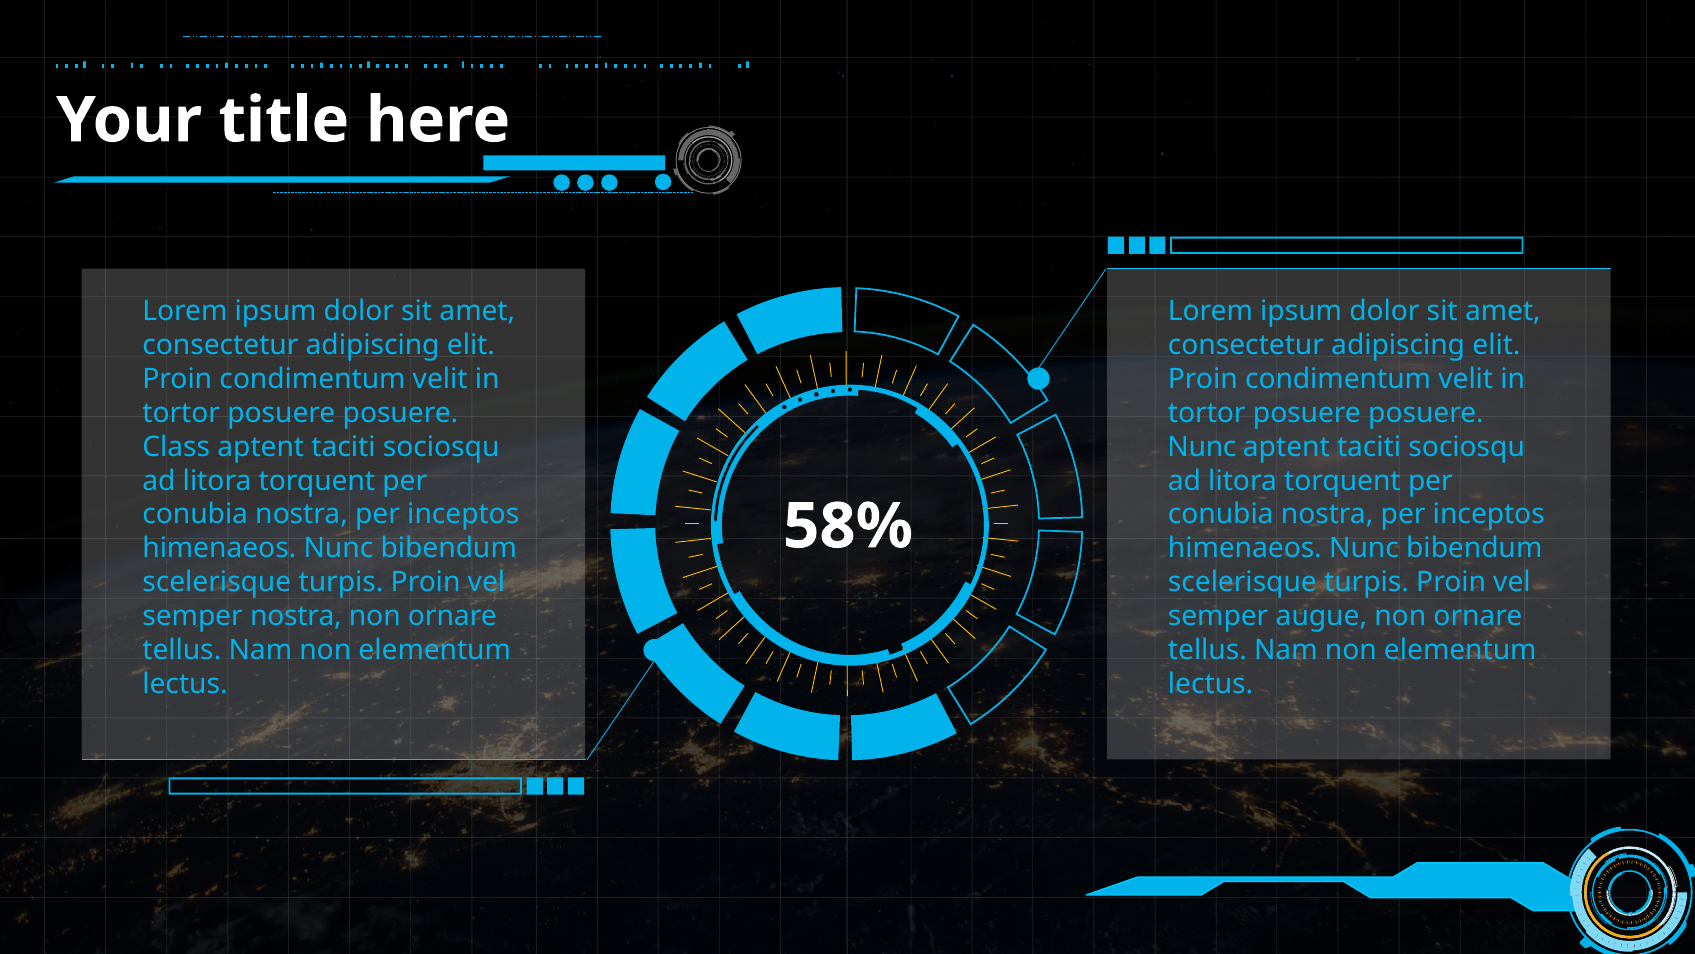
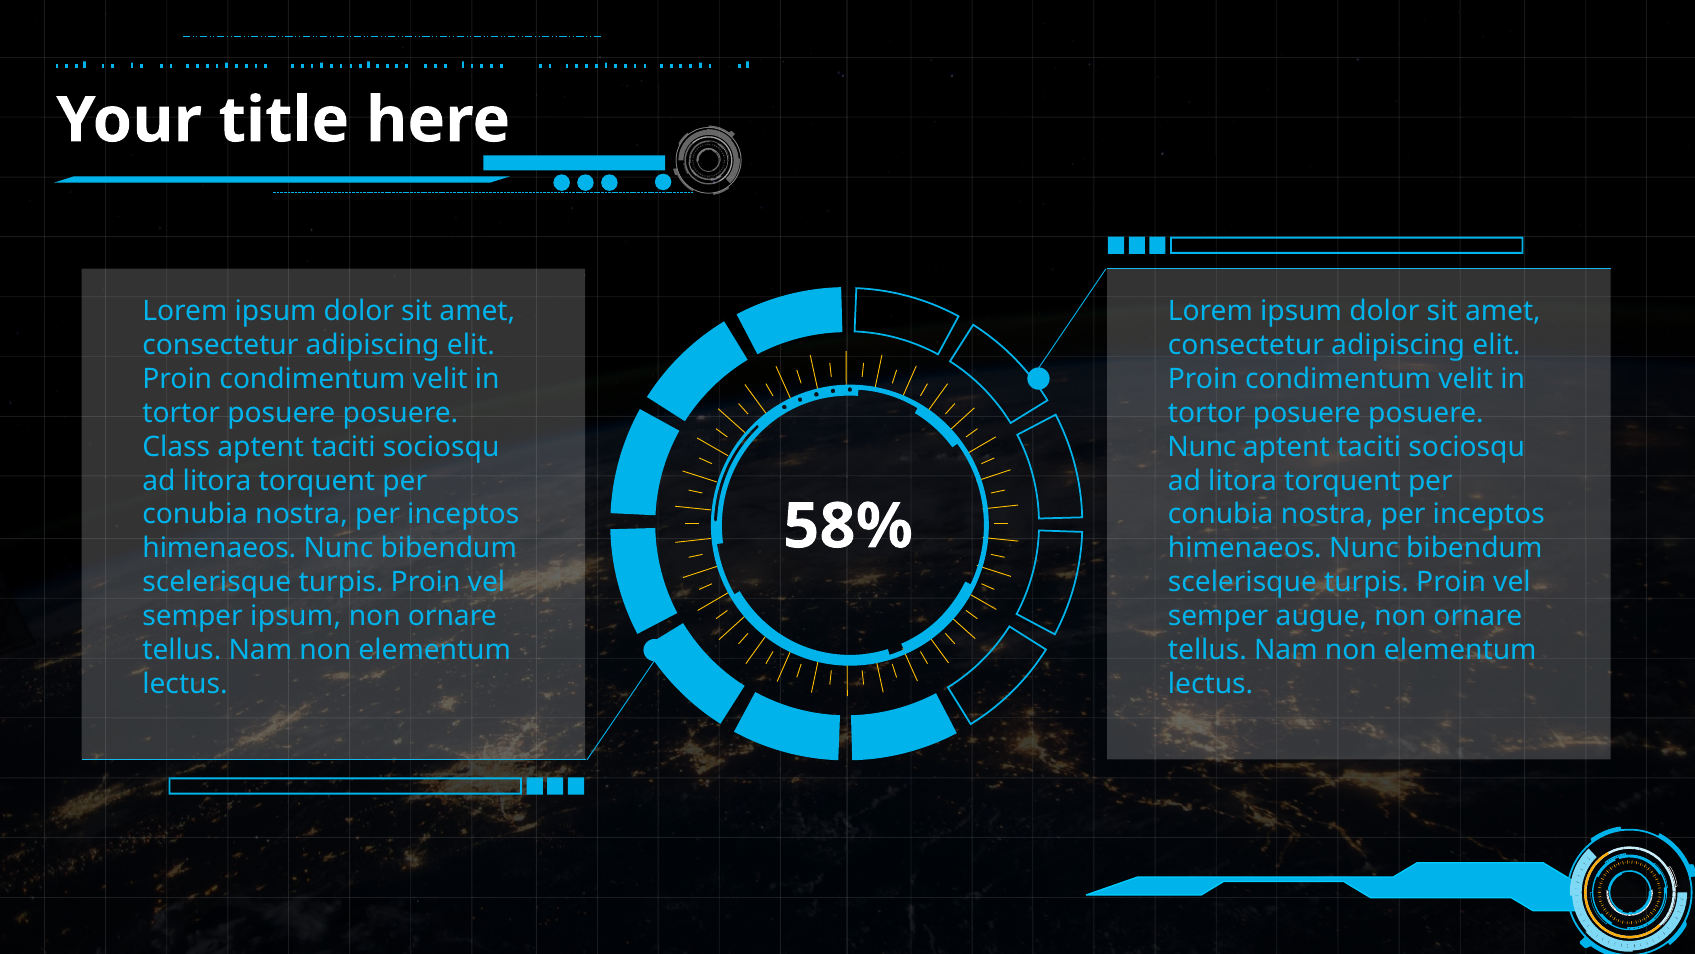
semper nostra: nostra -> ipsum
